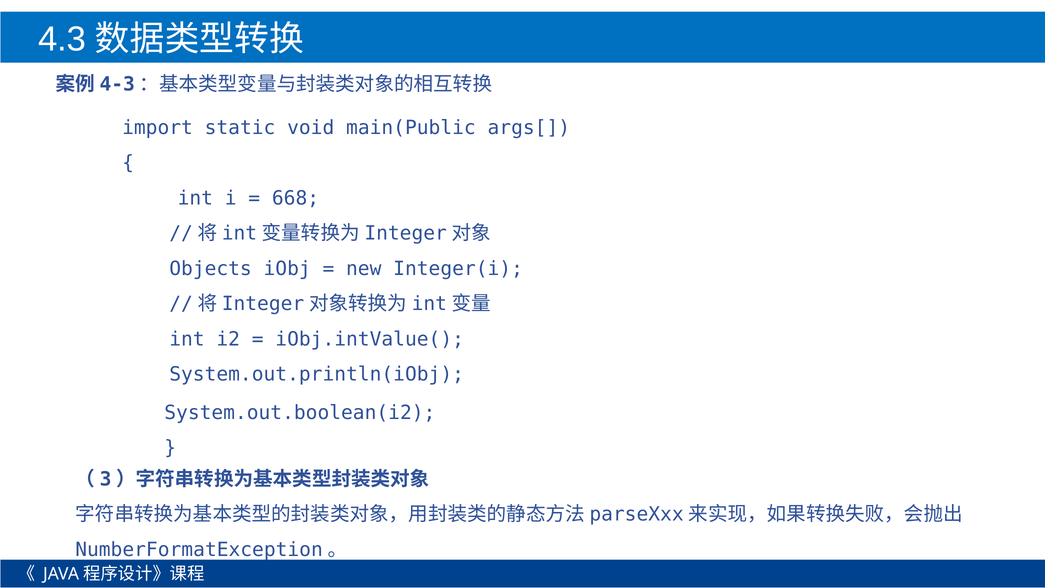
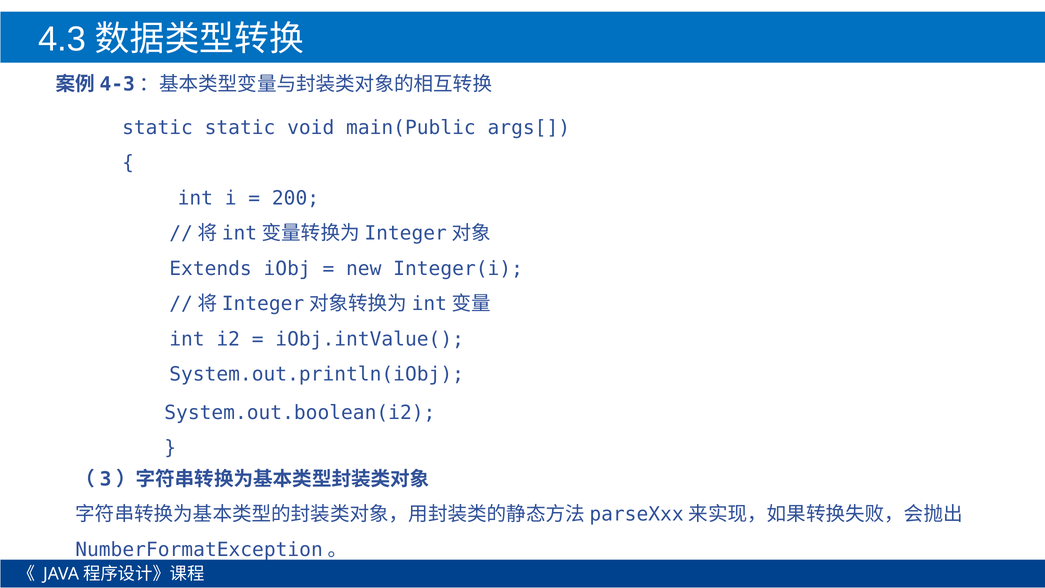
import at (158, 128): import -> static
668: 668 -> 200
Objects: Objects -> Extends
